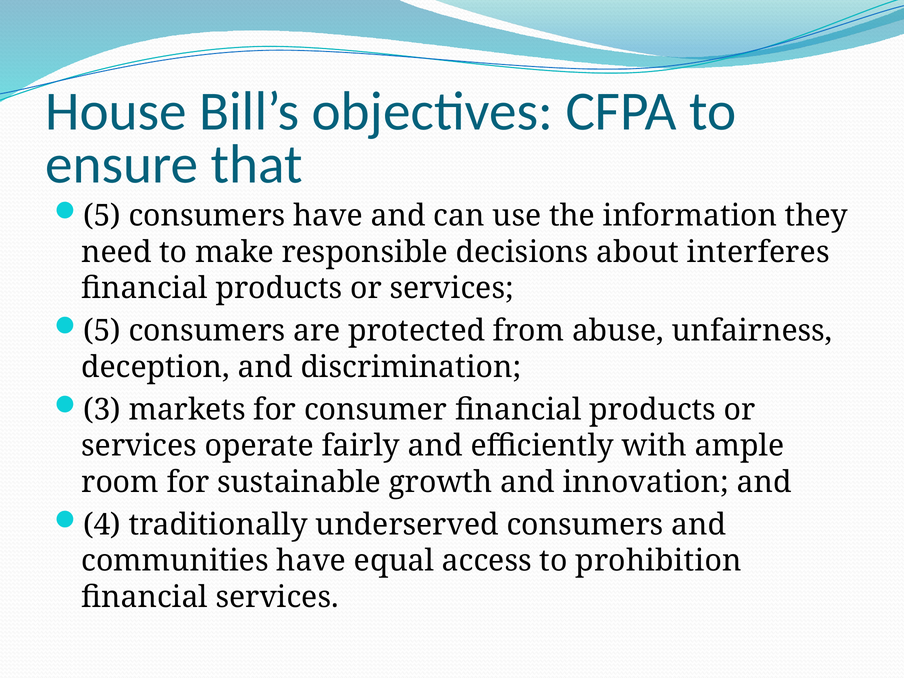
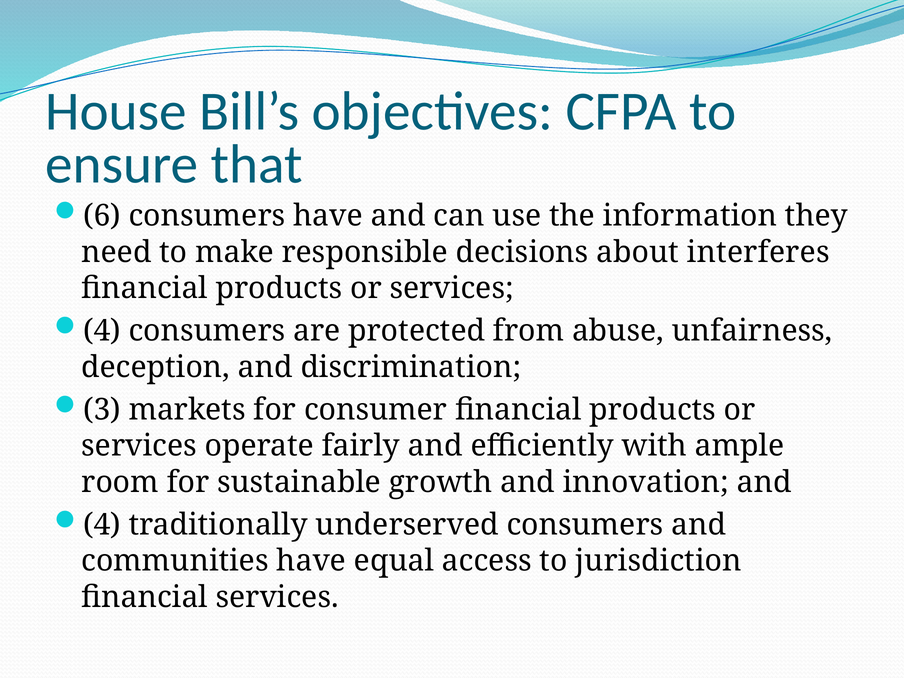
5 at (102, 216): 5 -> 6
5 at (102, 331): 5 -> 4
prohibition: prohibition -> jurisdiction
